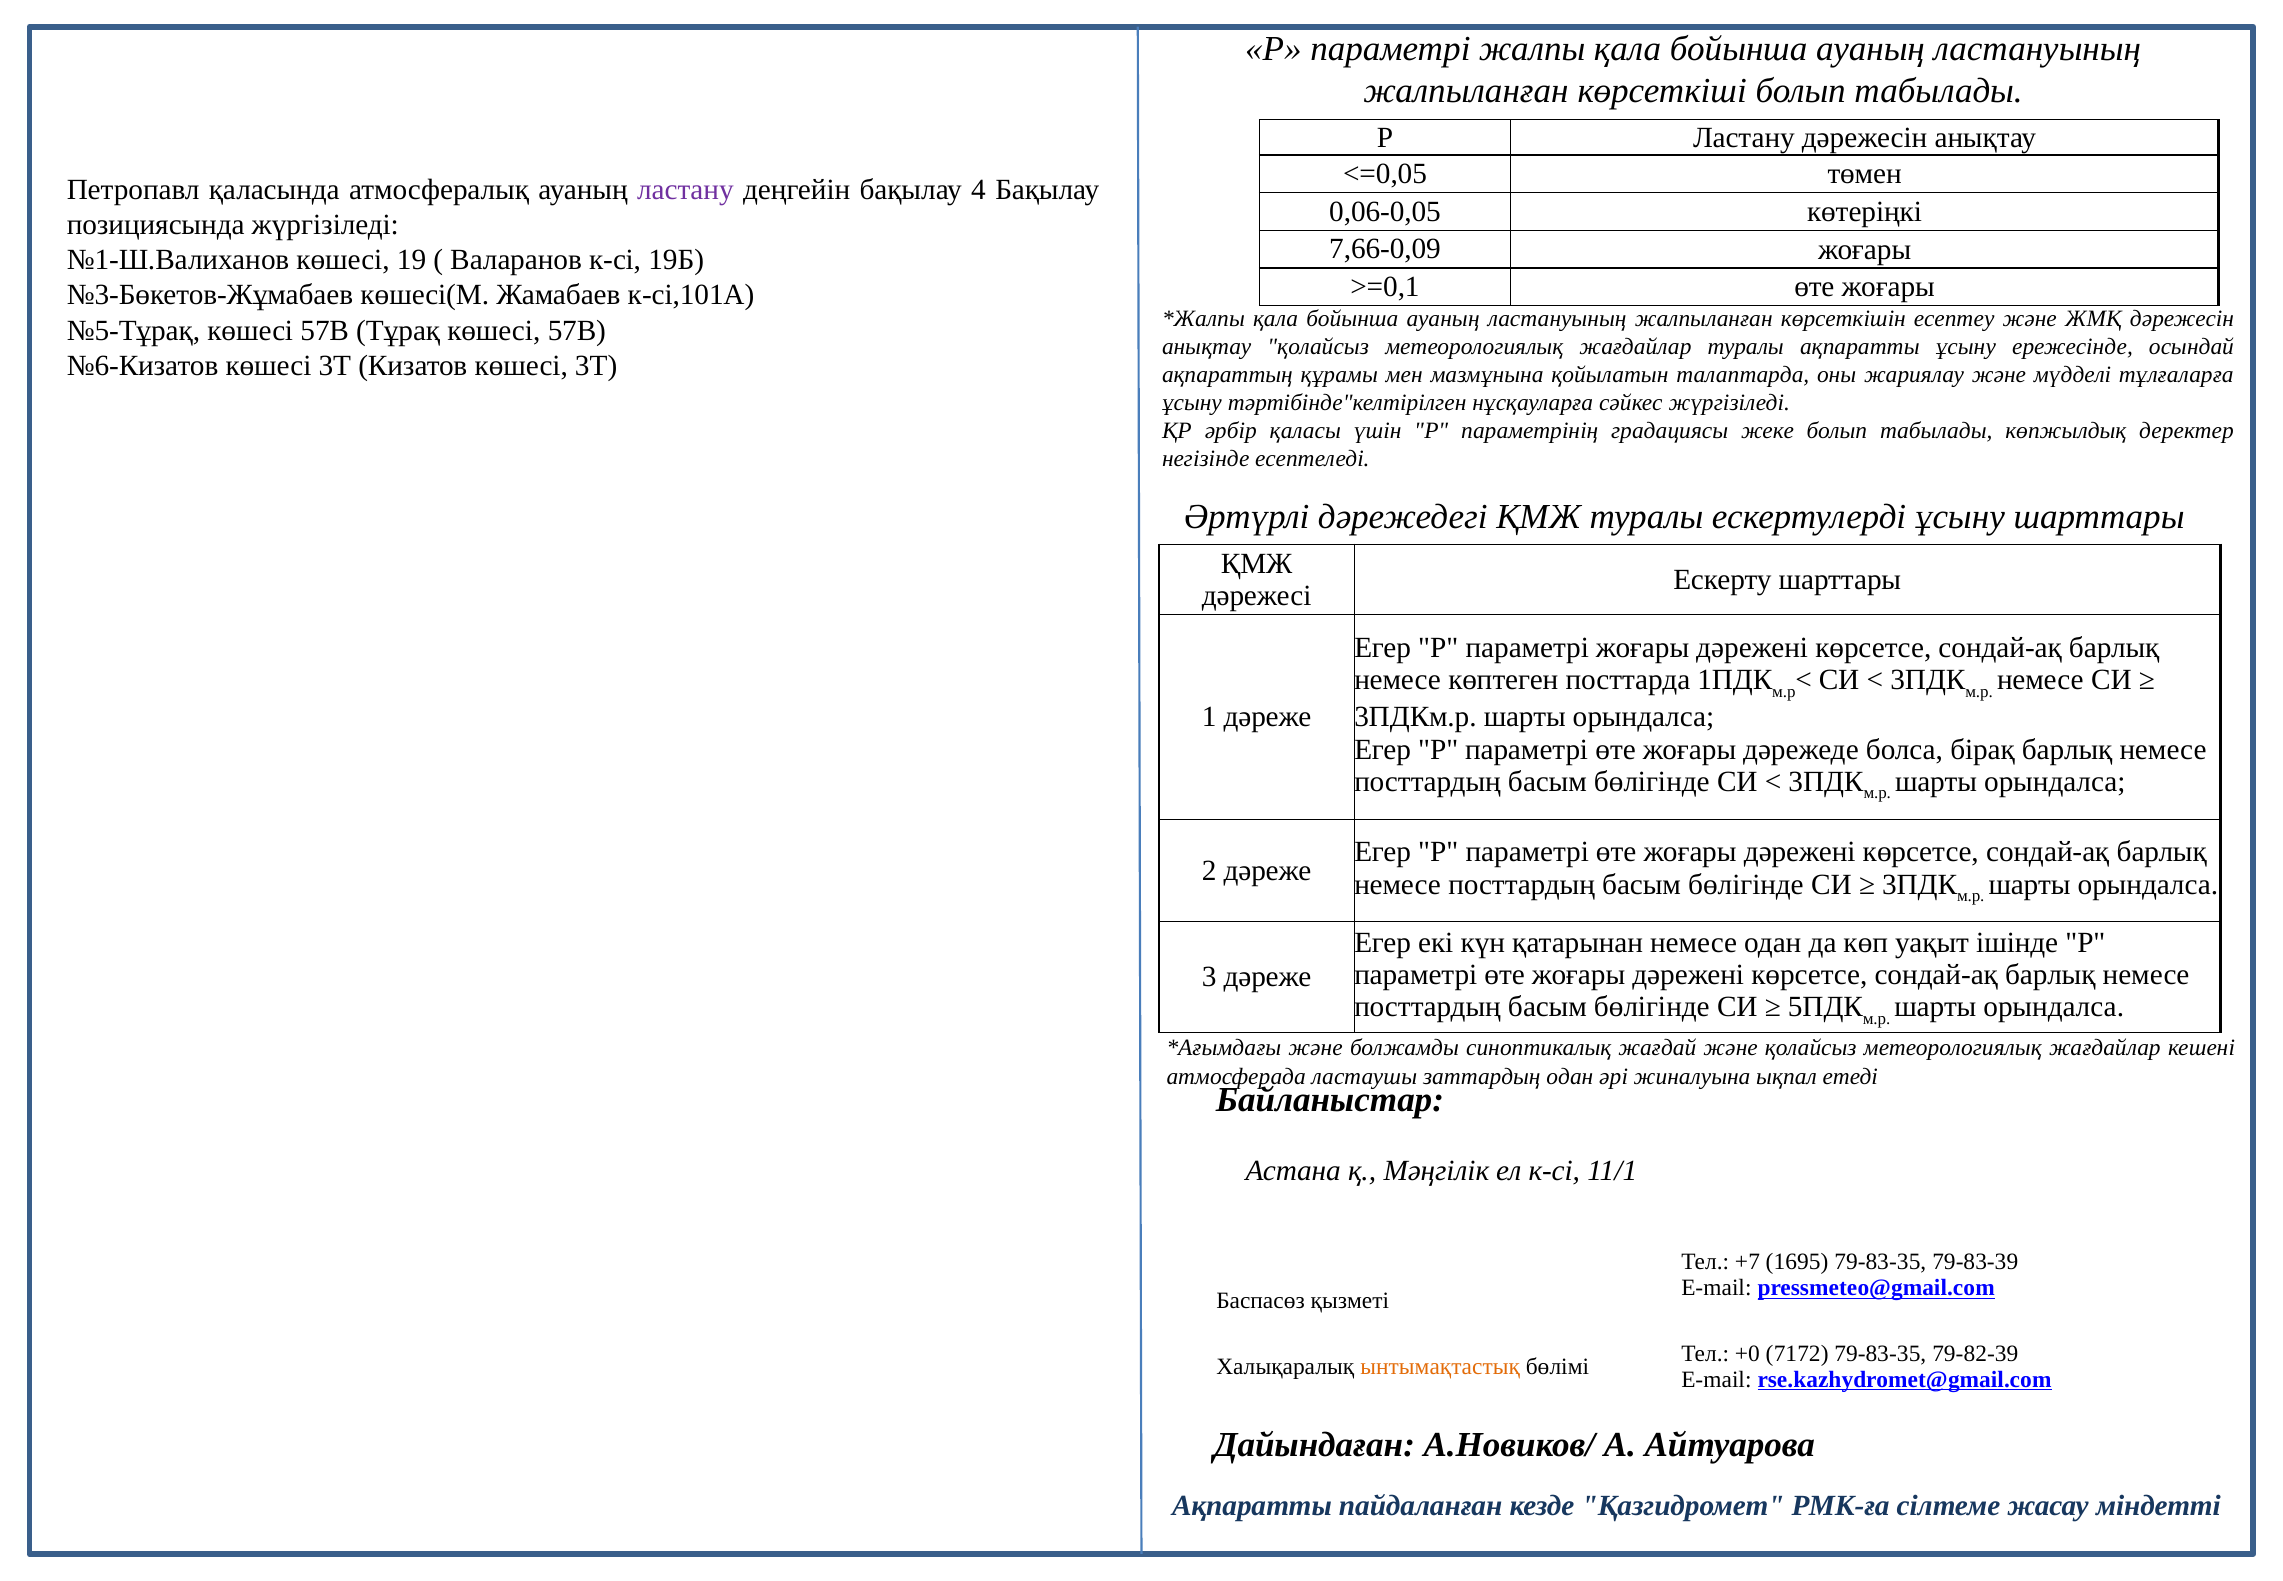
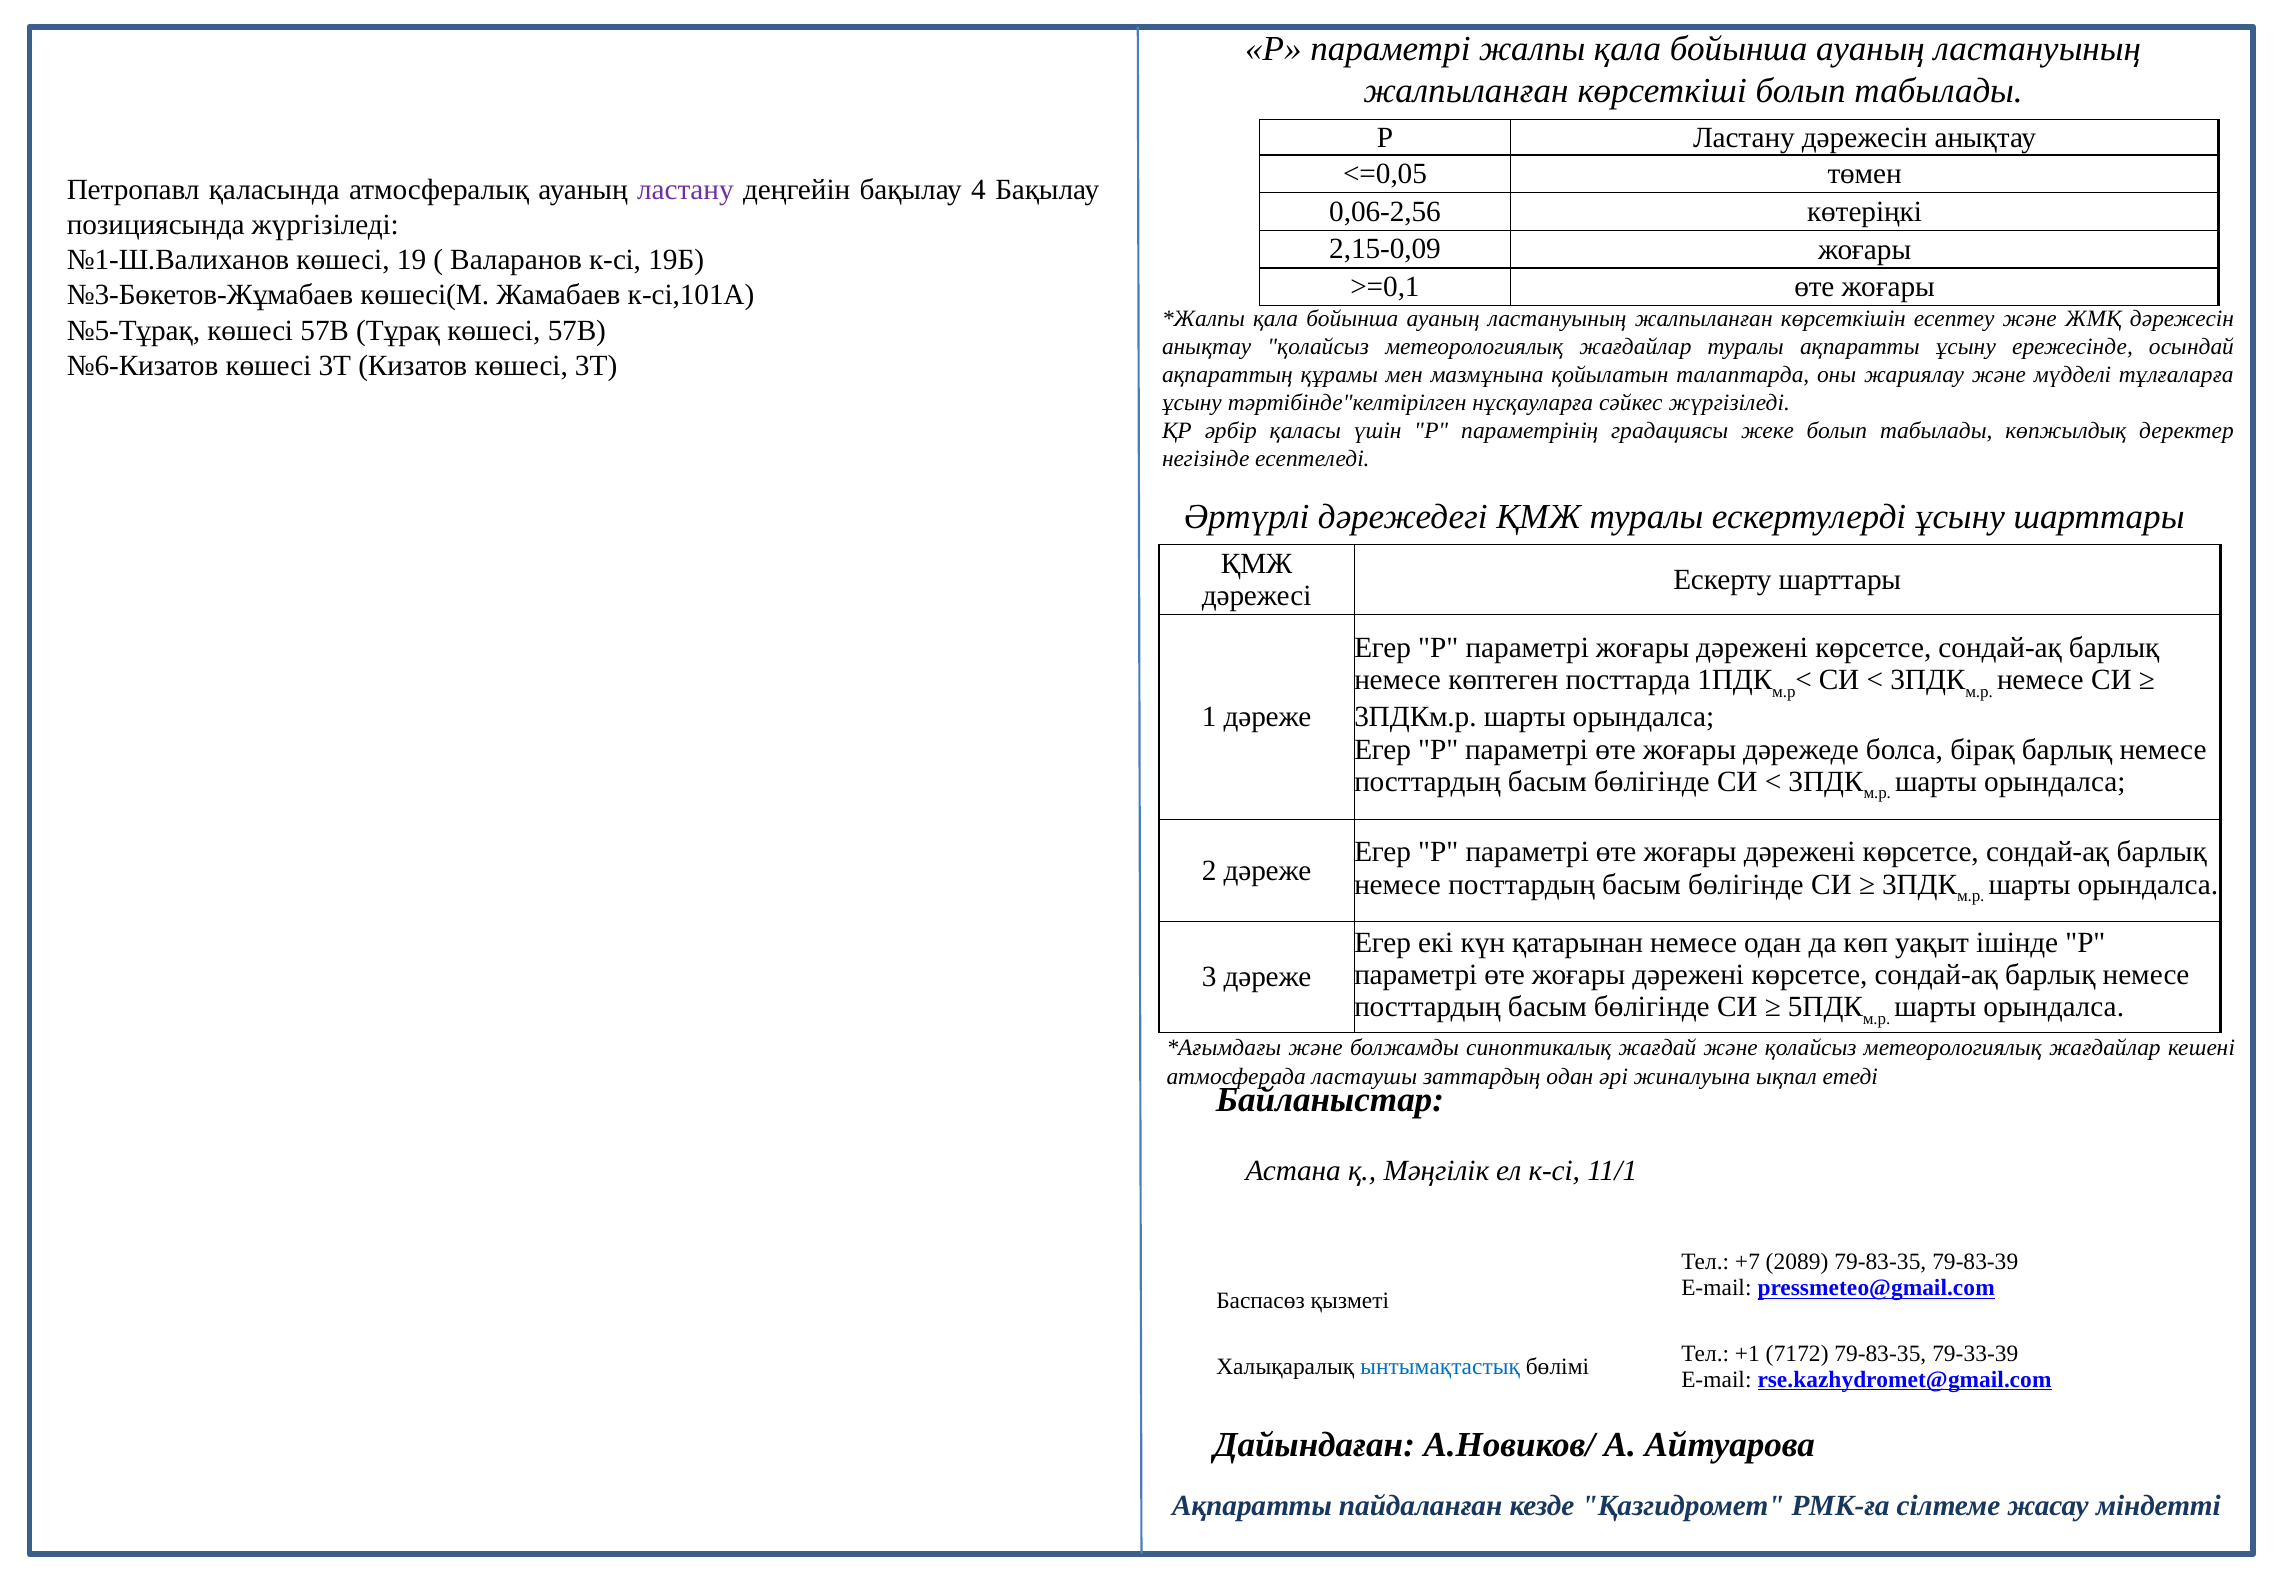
0,06-0,05: 0,06-0,05 -> 0,06-2,56
7,66-0,09: 7,66-0,09 -> 2,15-0,09
1695: 1695 -> 2089
+0: +0 -> +1
79-82-39: 79-82-39 -> 79-33-39
ынтымақтастық colour: orange -> blue
